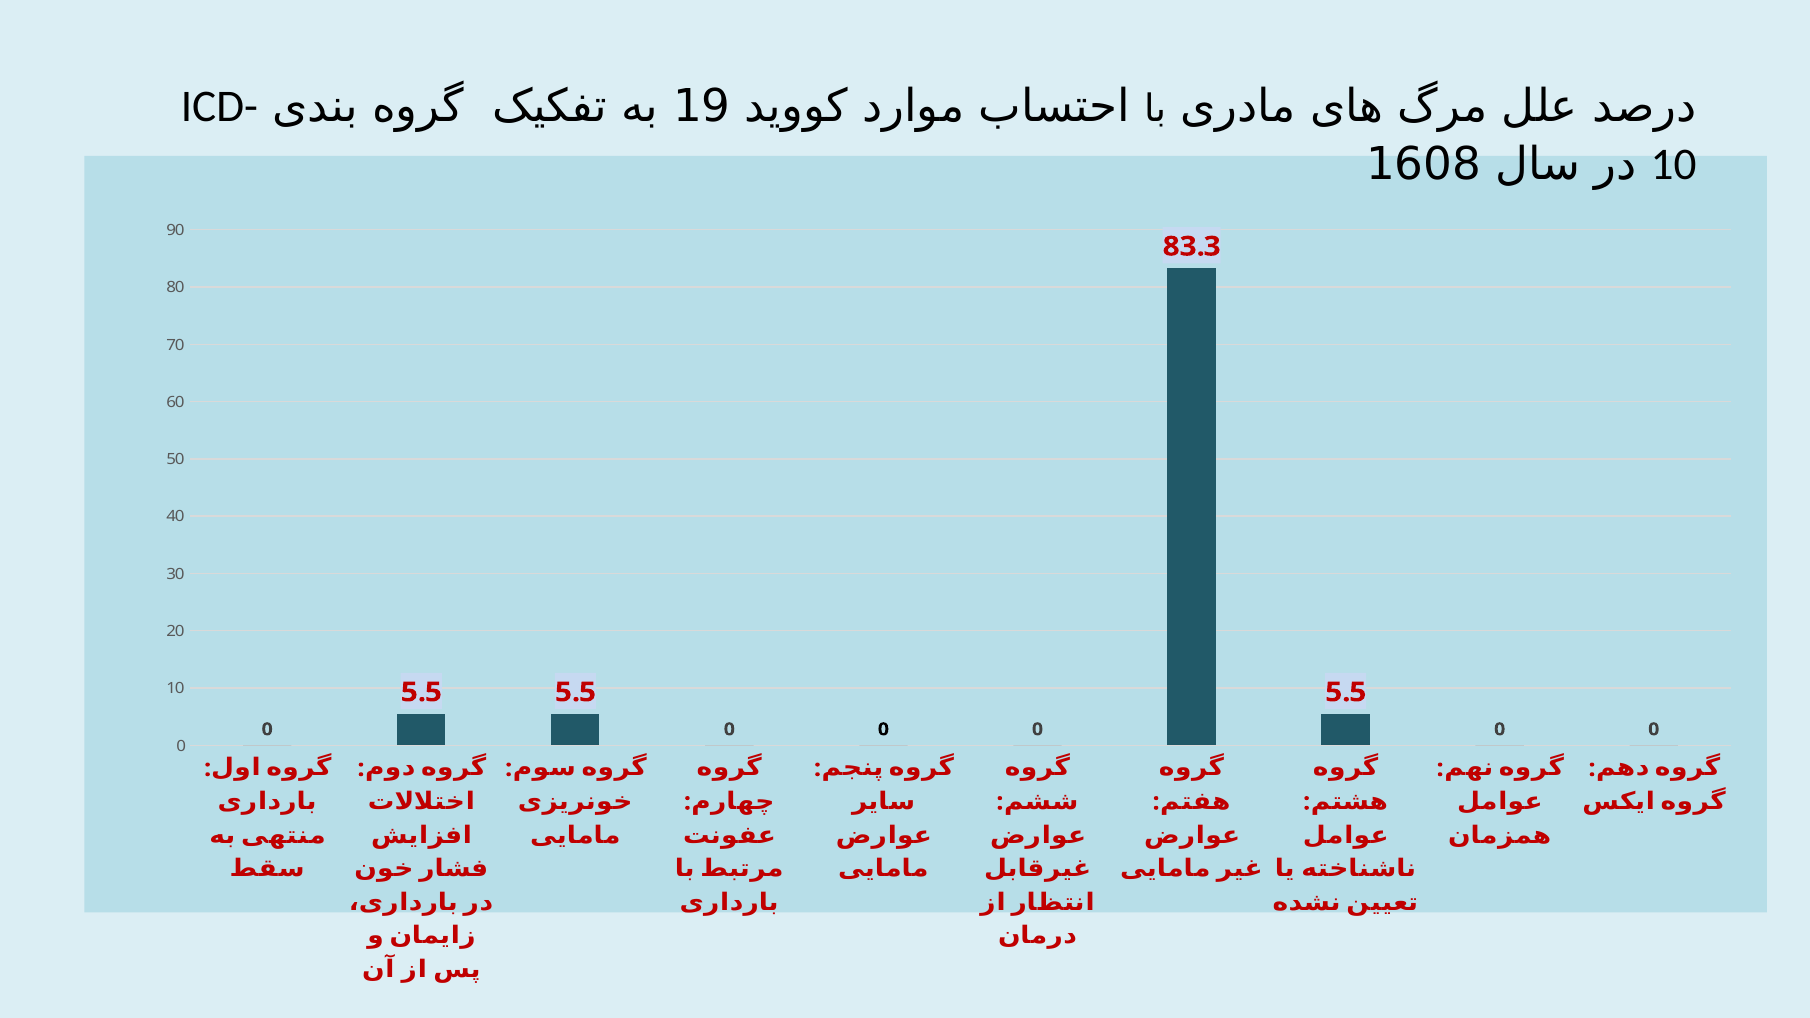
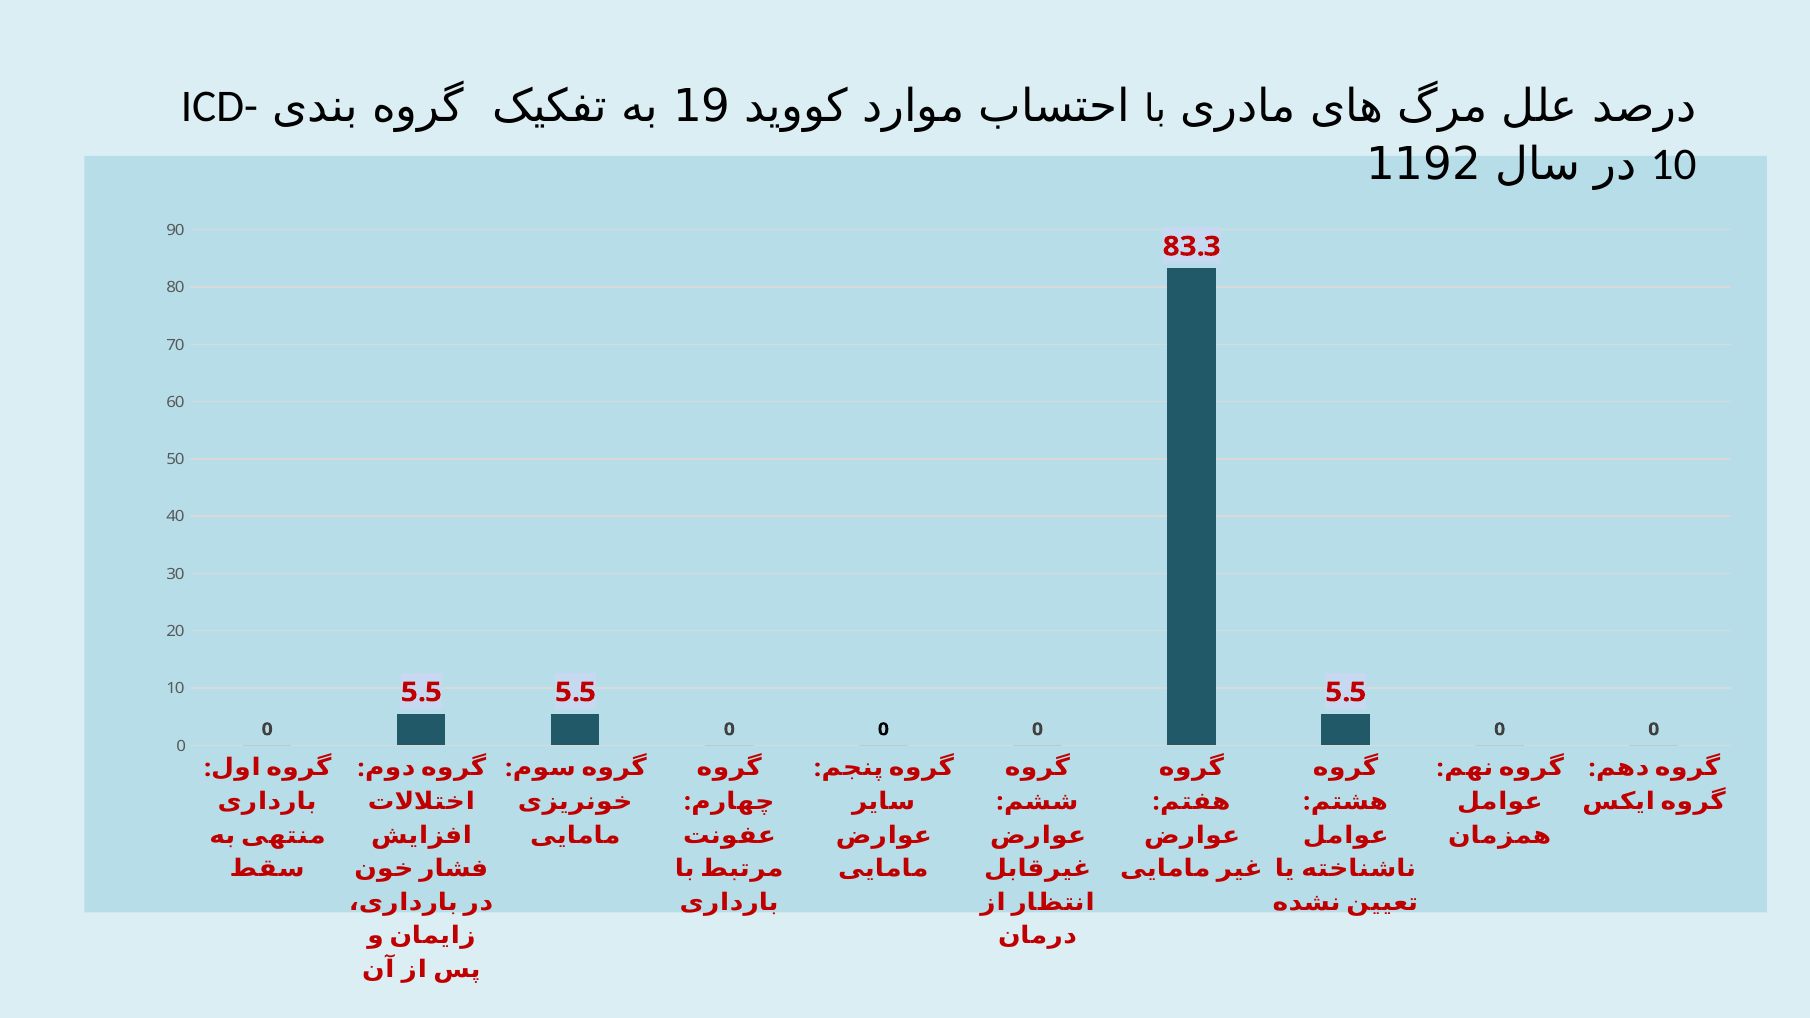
1608: 1608 -> 1192
